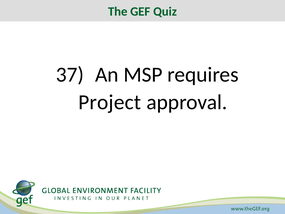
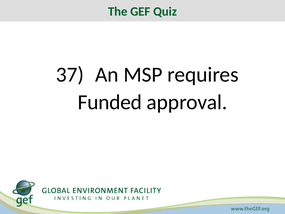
Project: Project -> Funded
